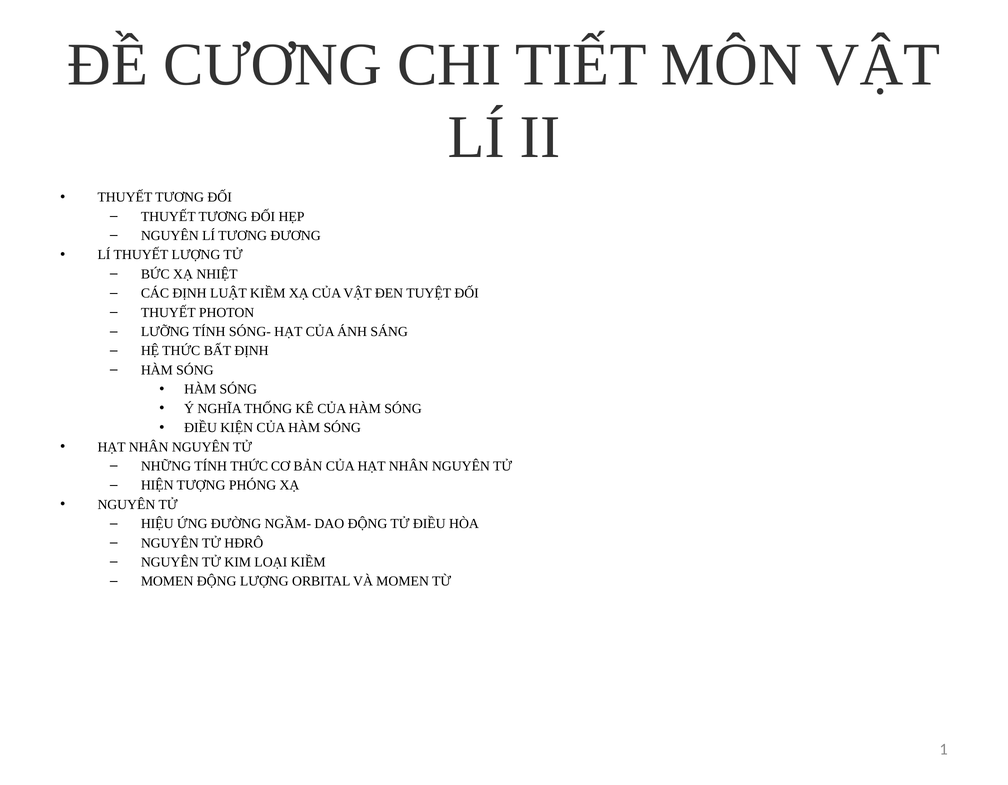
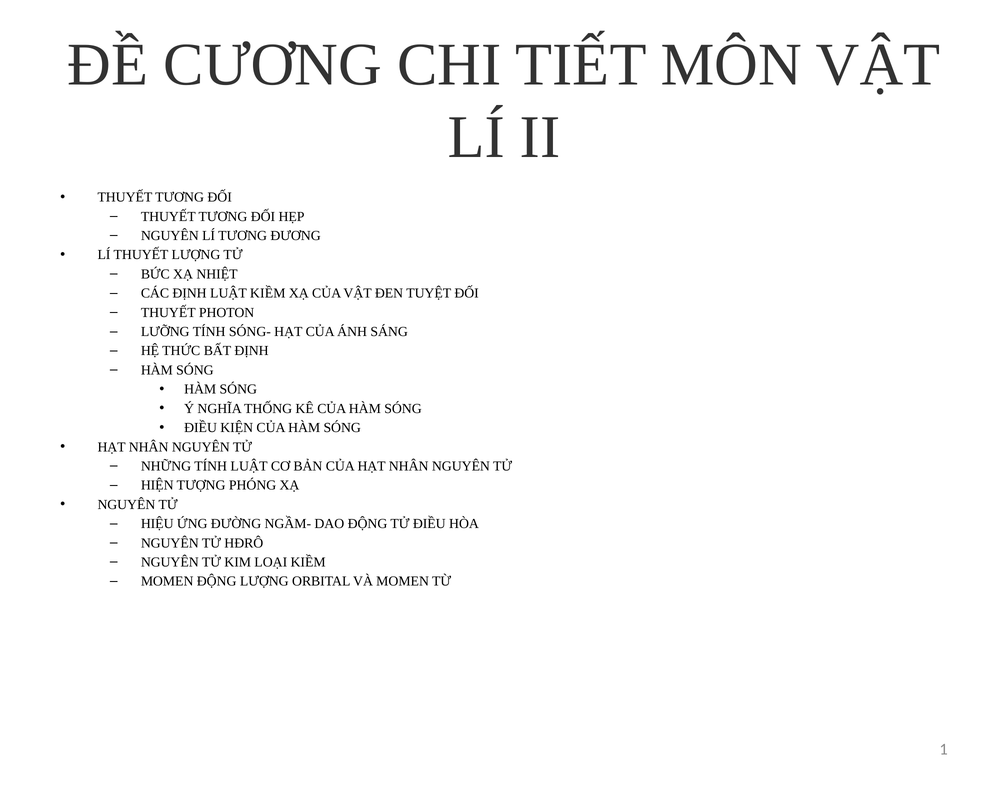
TÍNH THỨC: THỨC -> LUẬT
